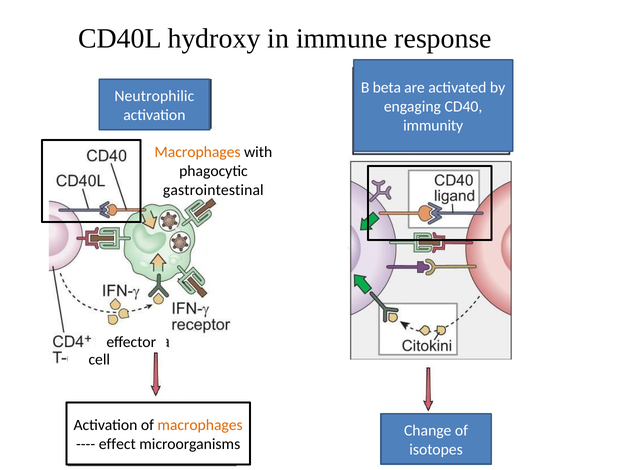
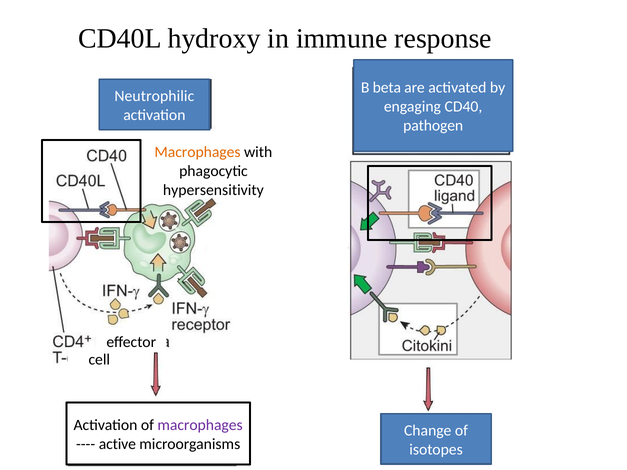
immunity: immunity -> pathogen
gastrointestinal: gastrointestinal -> hypersensitivity
macrophages at (200, 425) colour: orange -> purple
effect: effect -> active
